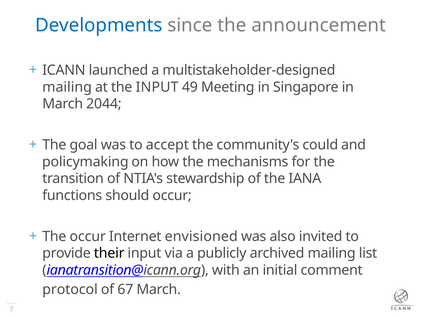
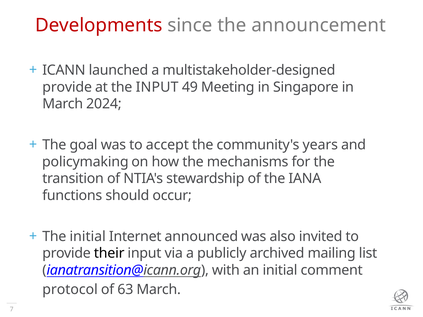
Developments colour: blue -> red
mailing at (67, 87): mailing -> provide
2044: 2044 -> 2024
could: could -> years
The occur: occur -> initial
envisioned: envisioned -> announced
67: 67 -> 63
